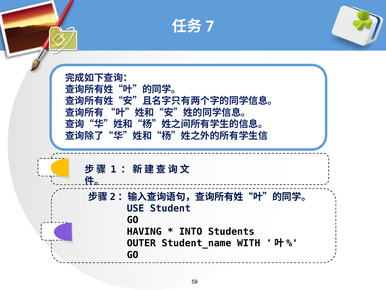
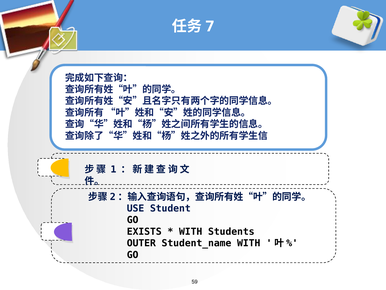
HAVING: HAVING -> EXISTS
INTO at (191, 231): INTO -> WITH
